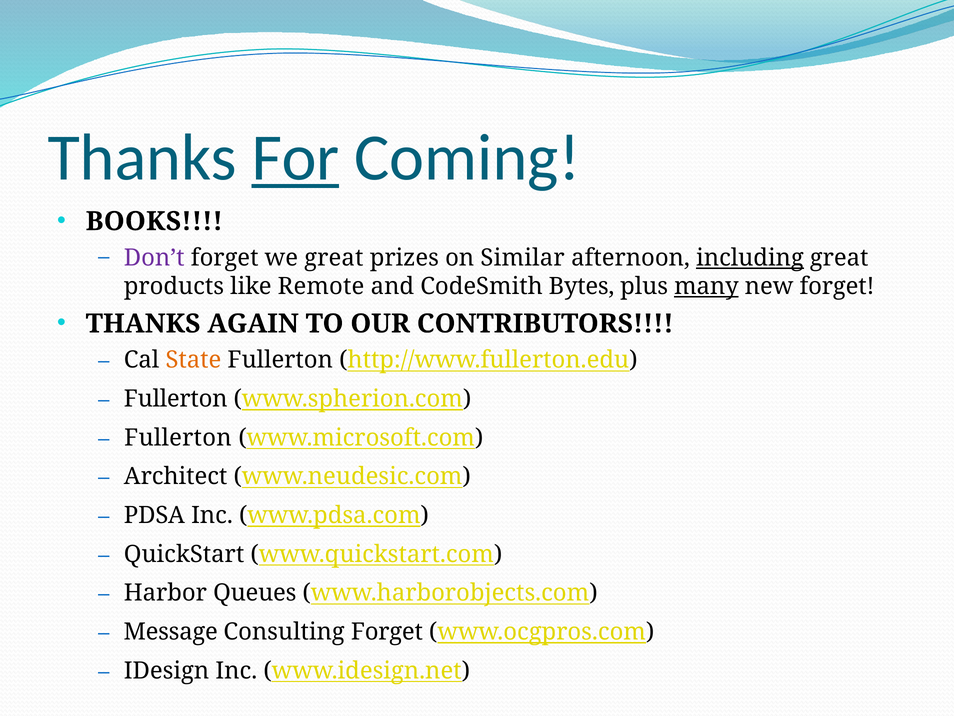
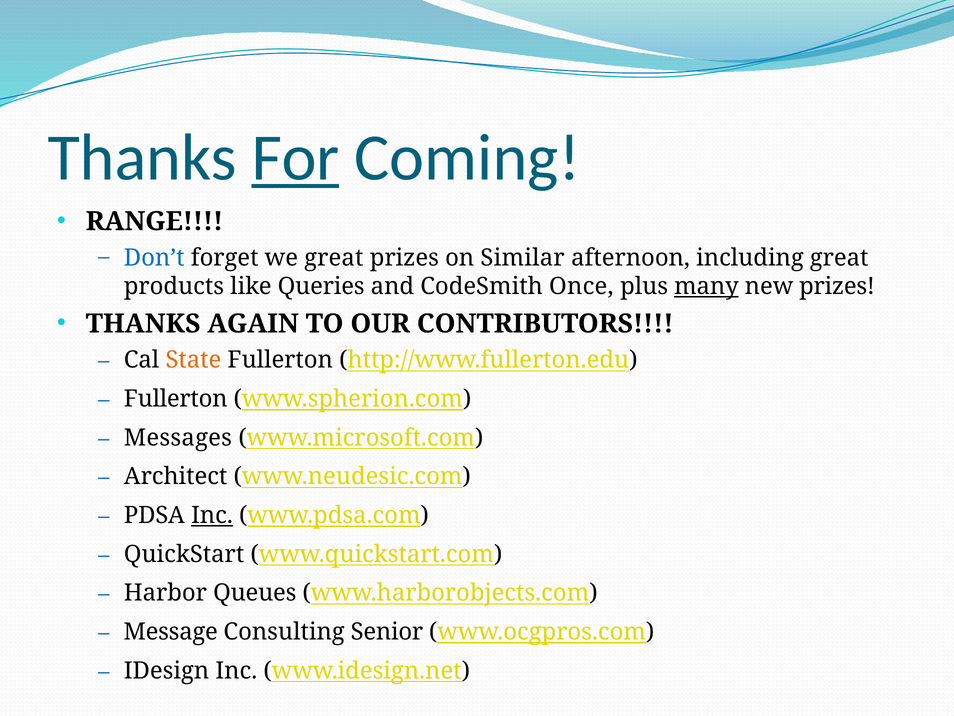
BOOKS: BOOKS -> RANGE
Don’t colour: purple -> blue
including underline: present -> none
Remote: Remote -> Queries
Bytes: Bytes -> Once
new forget: forget -> prizes
Fullerton at (178, 437): Fullerton -> Messages
Inc at (212, 515) underline: none -> present
Consulting Forget: Forget -> Senior
